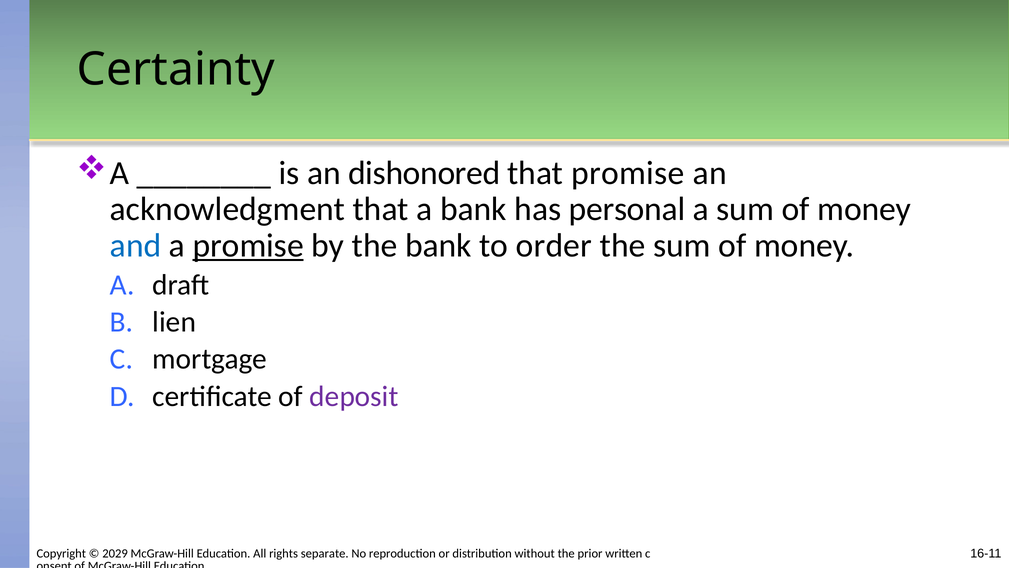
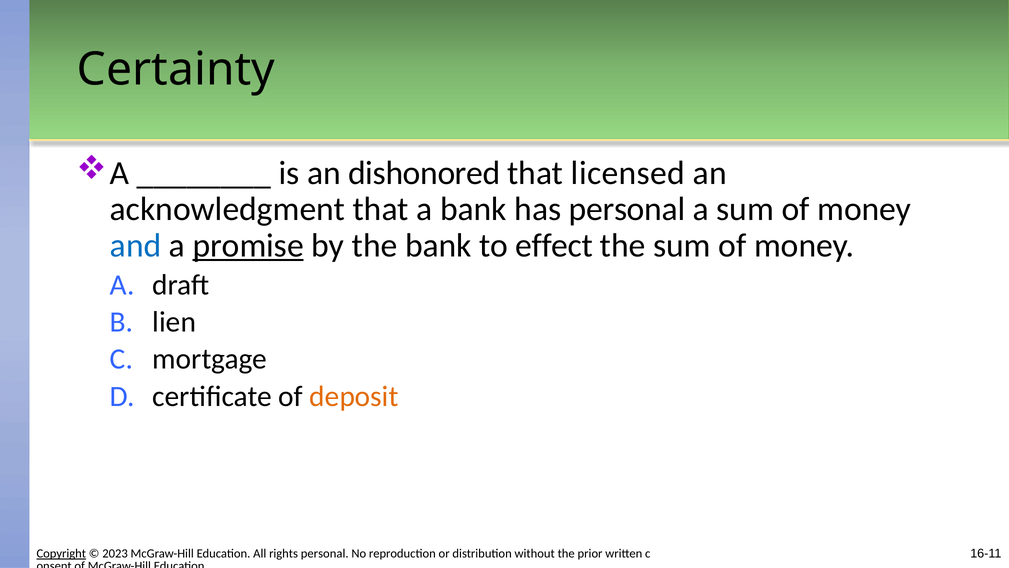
that promise: promise -> licensed
order: order -> effect
deposit colour: purple -> orange
Copyright underline: none -> present
2029: 2029 -> 2023
rights separate: separate -> personal
